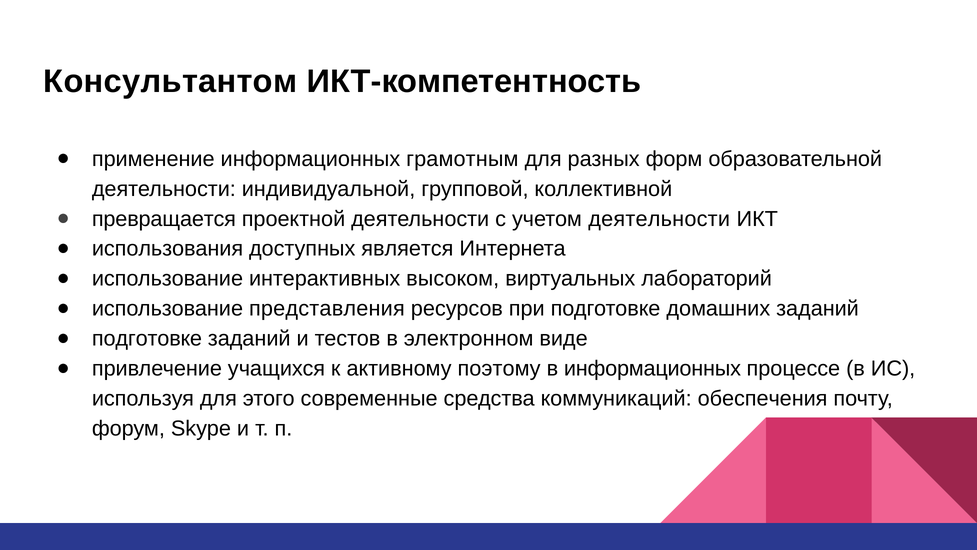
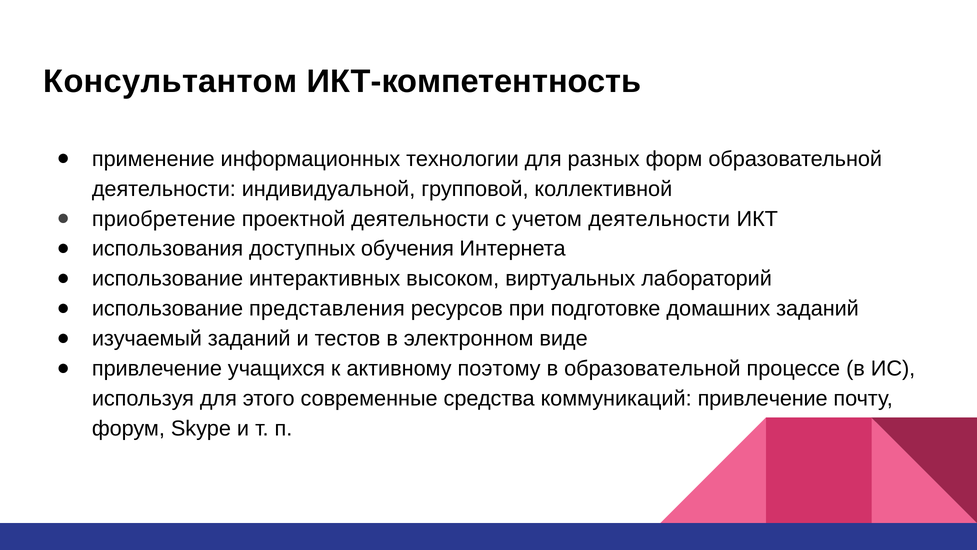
грамотным: грамотным -> технологии
превращается: превращается -> приобретение
является: является -> обучения
подготовке at (147, 338): подготовке -> изучаемый
в информационных: информационных -> образовательной
коммуникаций обеспечения: обеспечения -> привлечение
